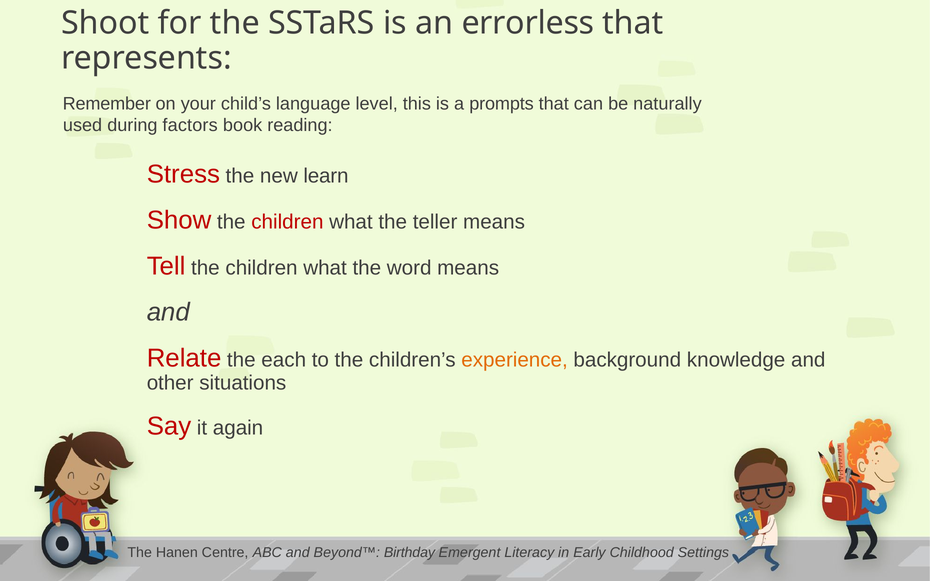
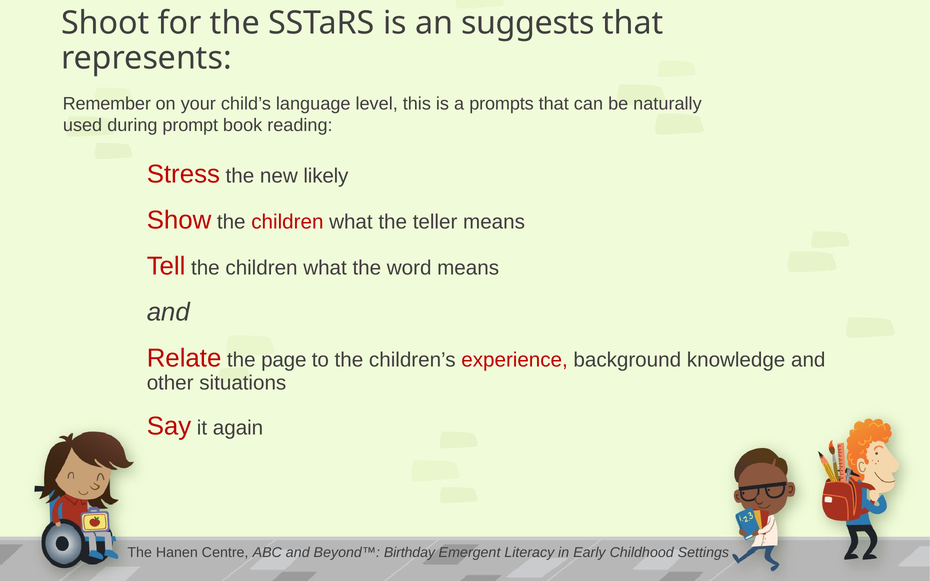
errorless: errorless -> suggests
factors: factors -> prompt
learn: learn -> likely
each: each -> page
experience colour: orange -> red
